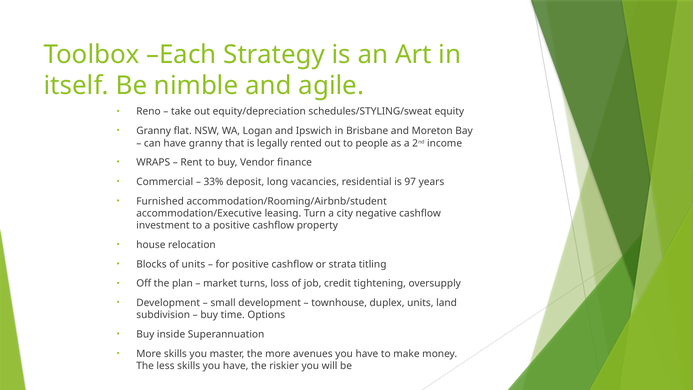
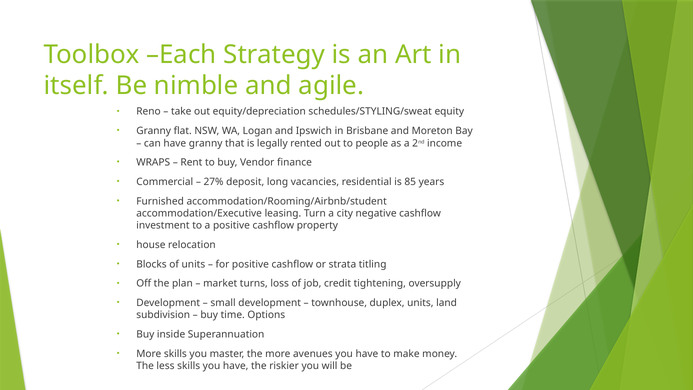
33%: 33% -> 27%
97: 97 -> 85
